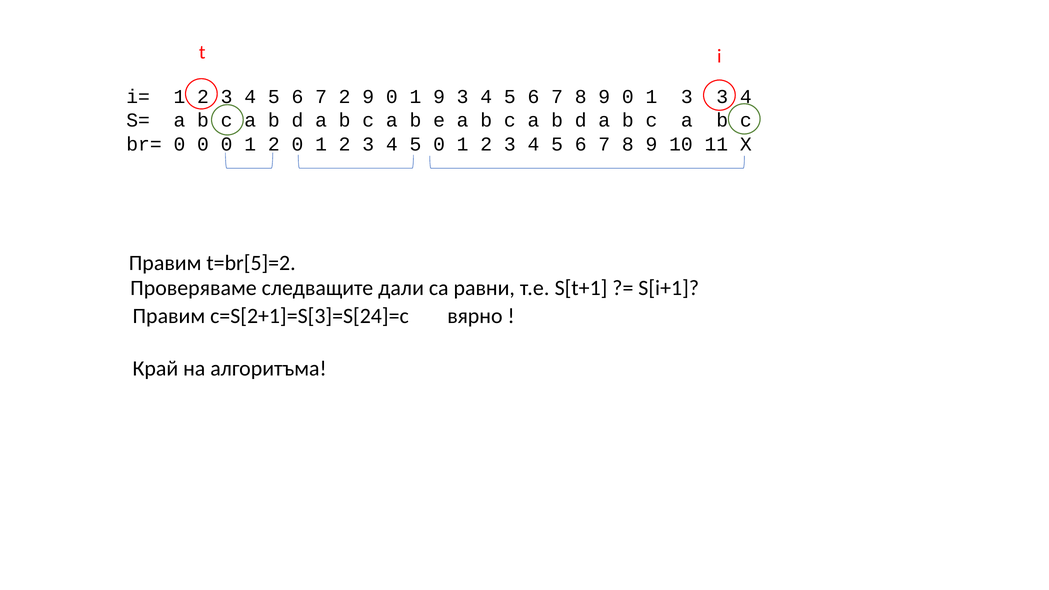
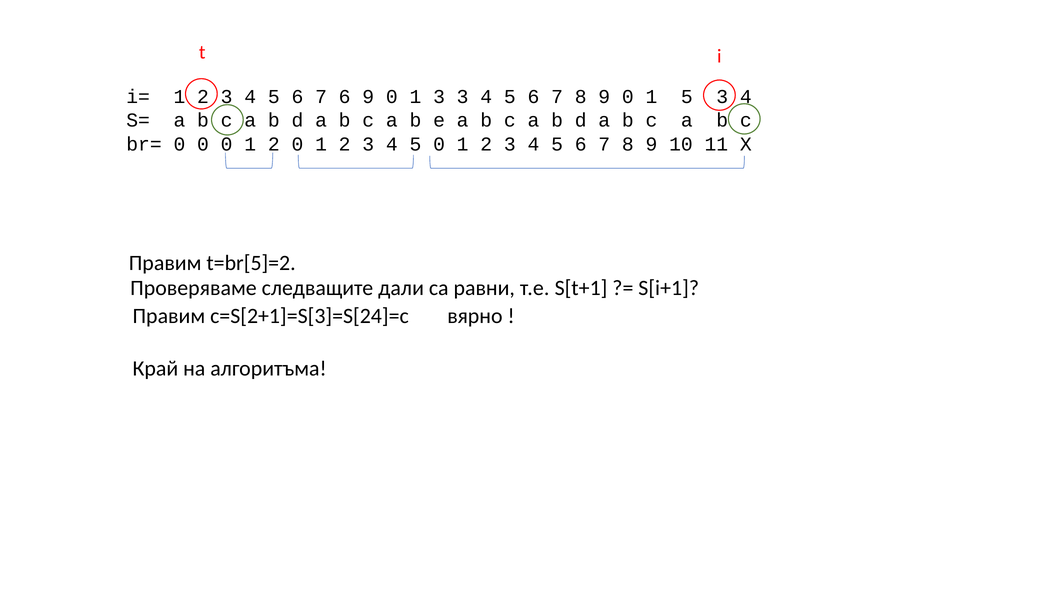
7 2: 2 -> 6
1 9: 9 -> 3
1 3: 3 -> 5
